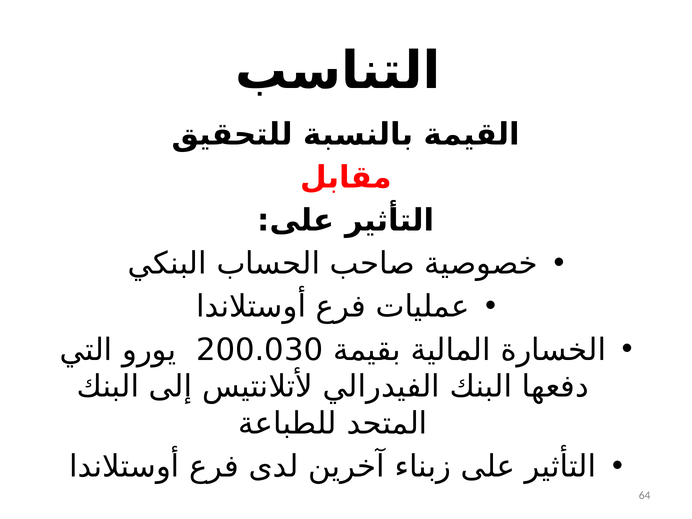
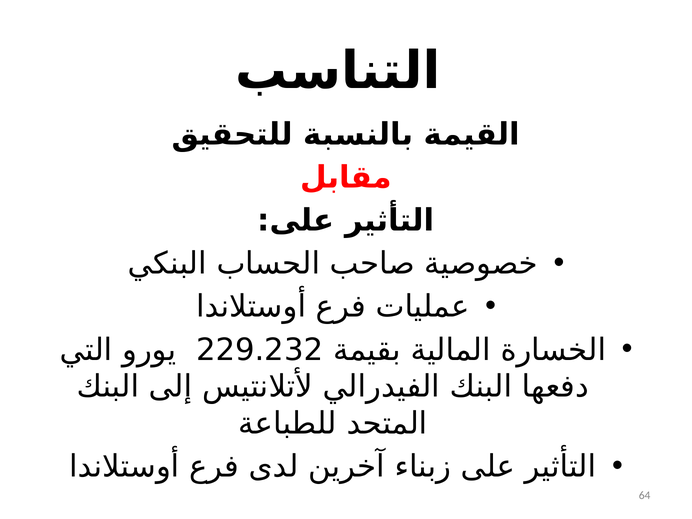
200.030: 200.030 -> 229.232
